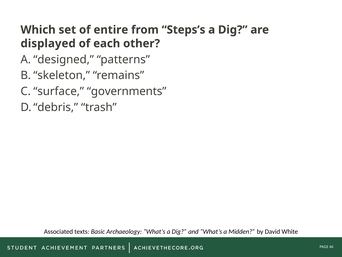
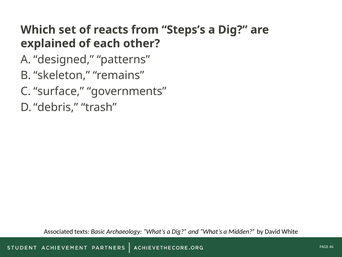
entire: entire -> reacts
displayed: displayed -> explained
